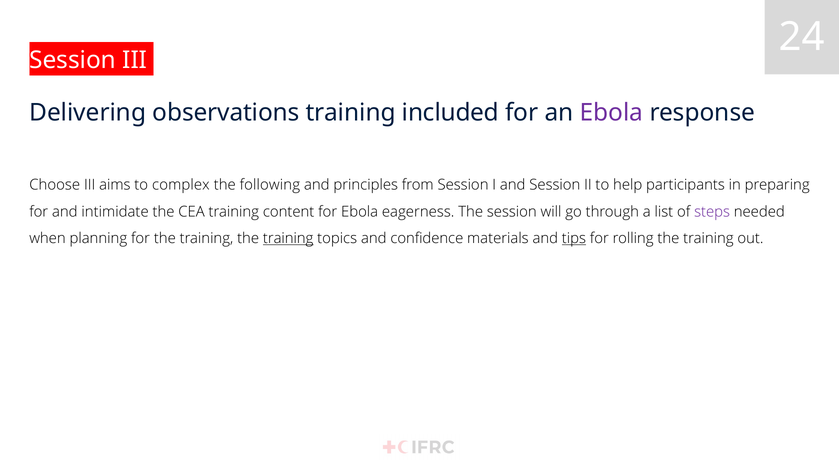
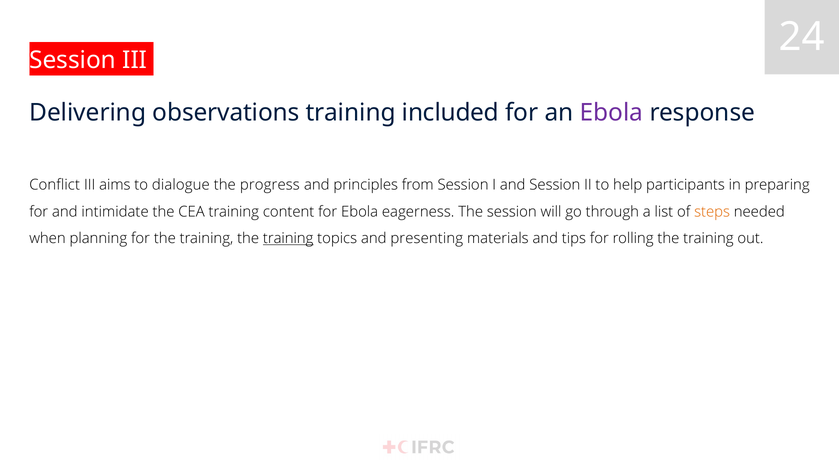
Choose: Choose -> Conflict
complex: complex -> dialogue
following: following -> progress
steps colour: purple -> orange
confidence: confidence -> presenting
tips underline: present -> none
